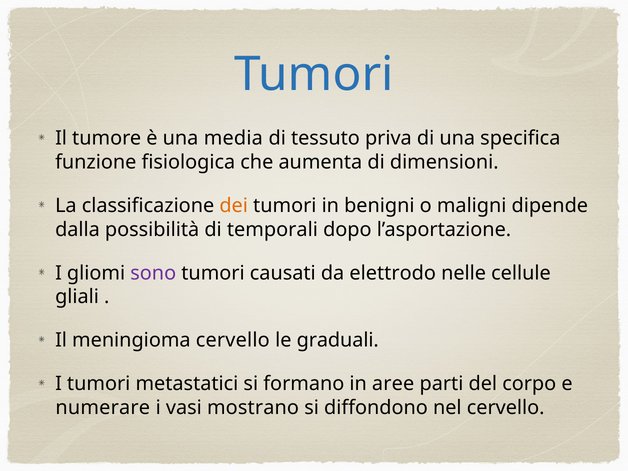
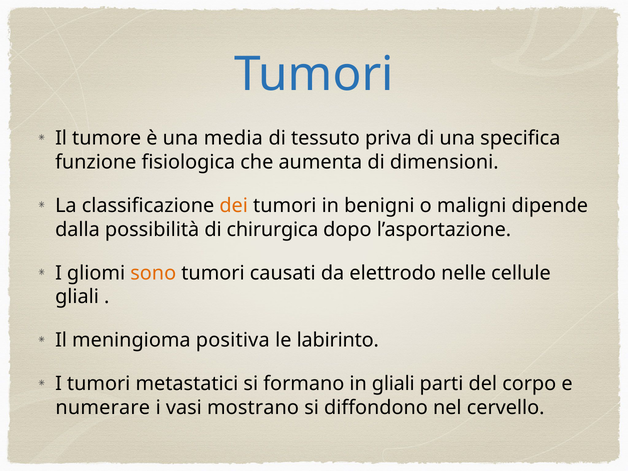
temporali: temporali -> chirurgica
sono colour: purple -> orange
meningioma cervello: cervello -> positiva
graduali: graduali -> labirinto
in aree: aree -> gliali
